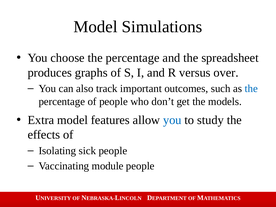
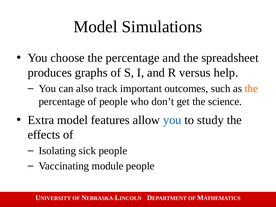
over: over -> help
the at (251, 89) colour: blue -> orange
models: models -> science
